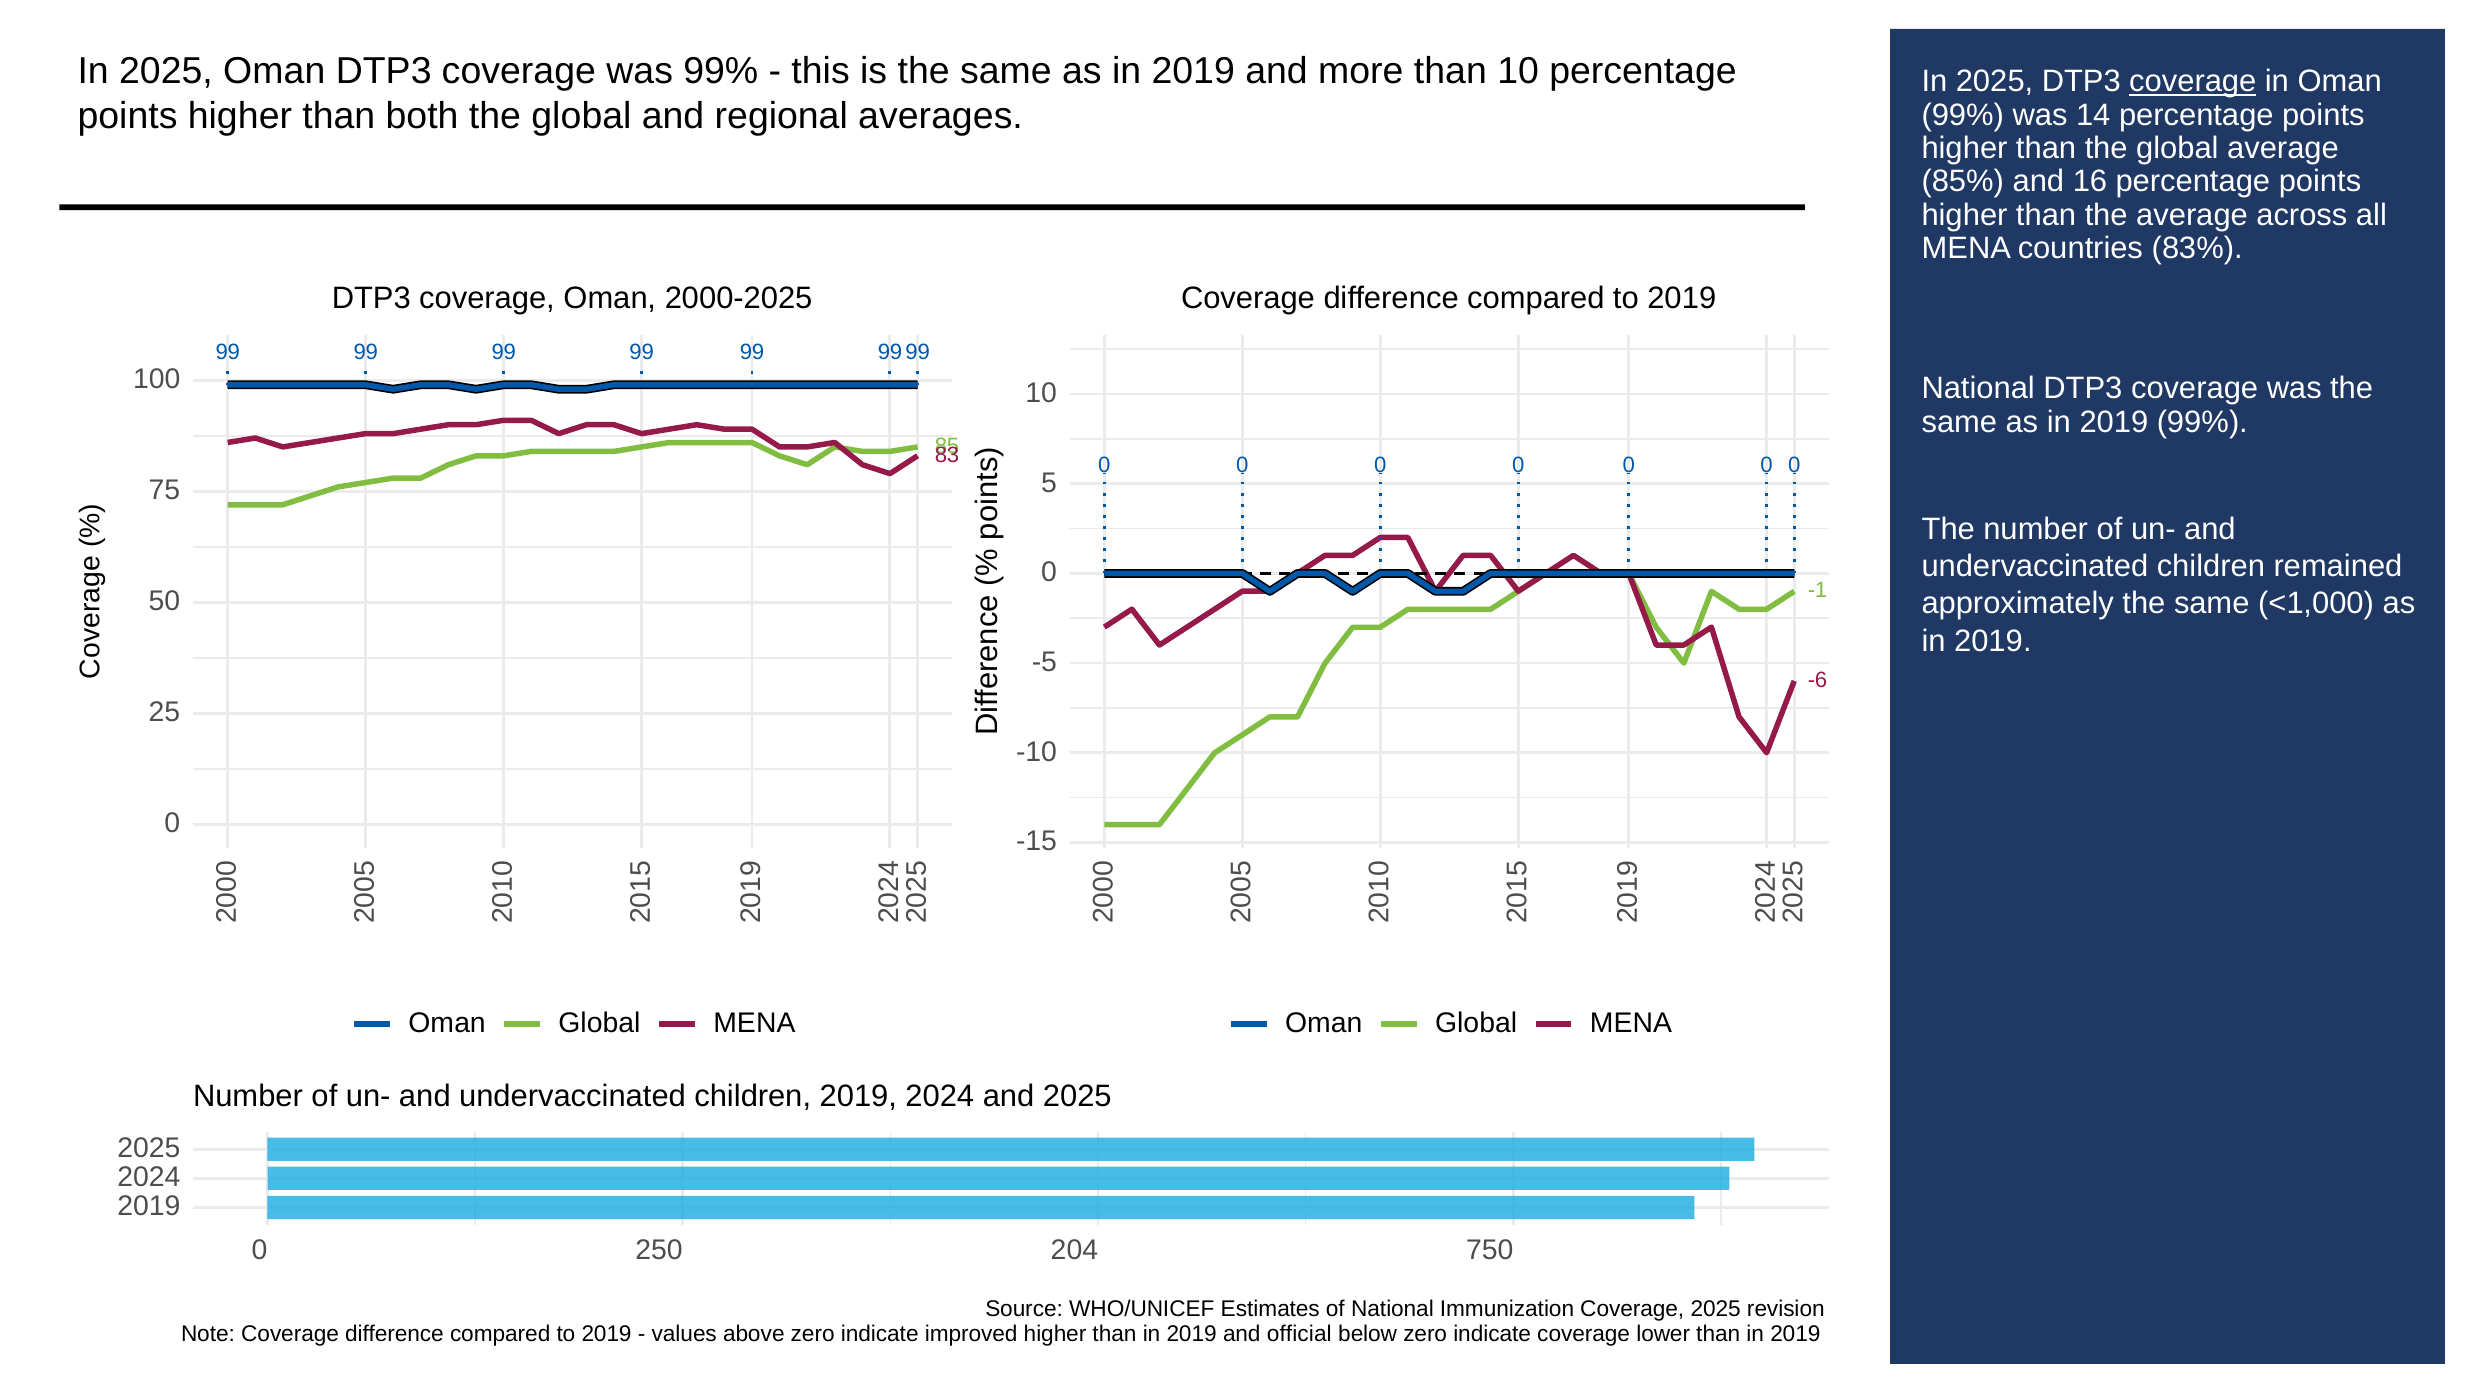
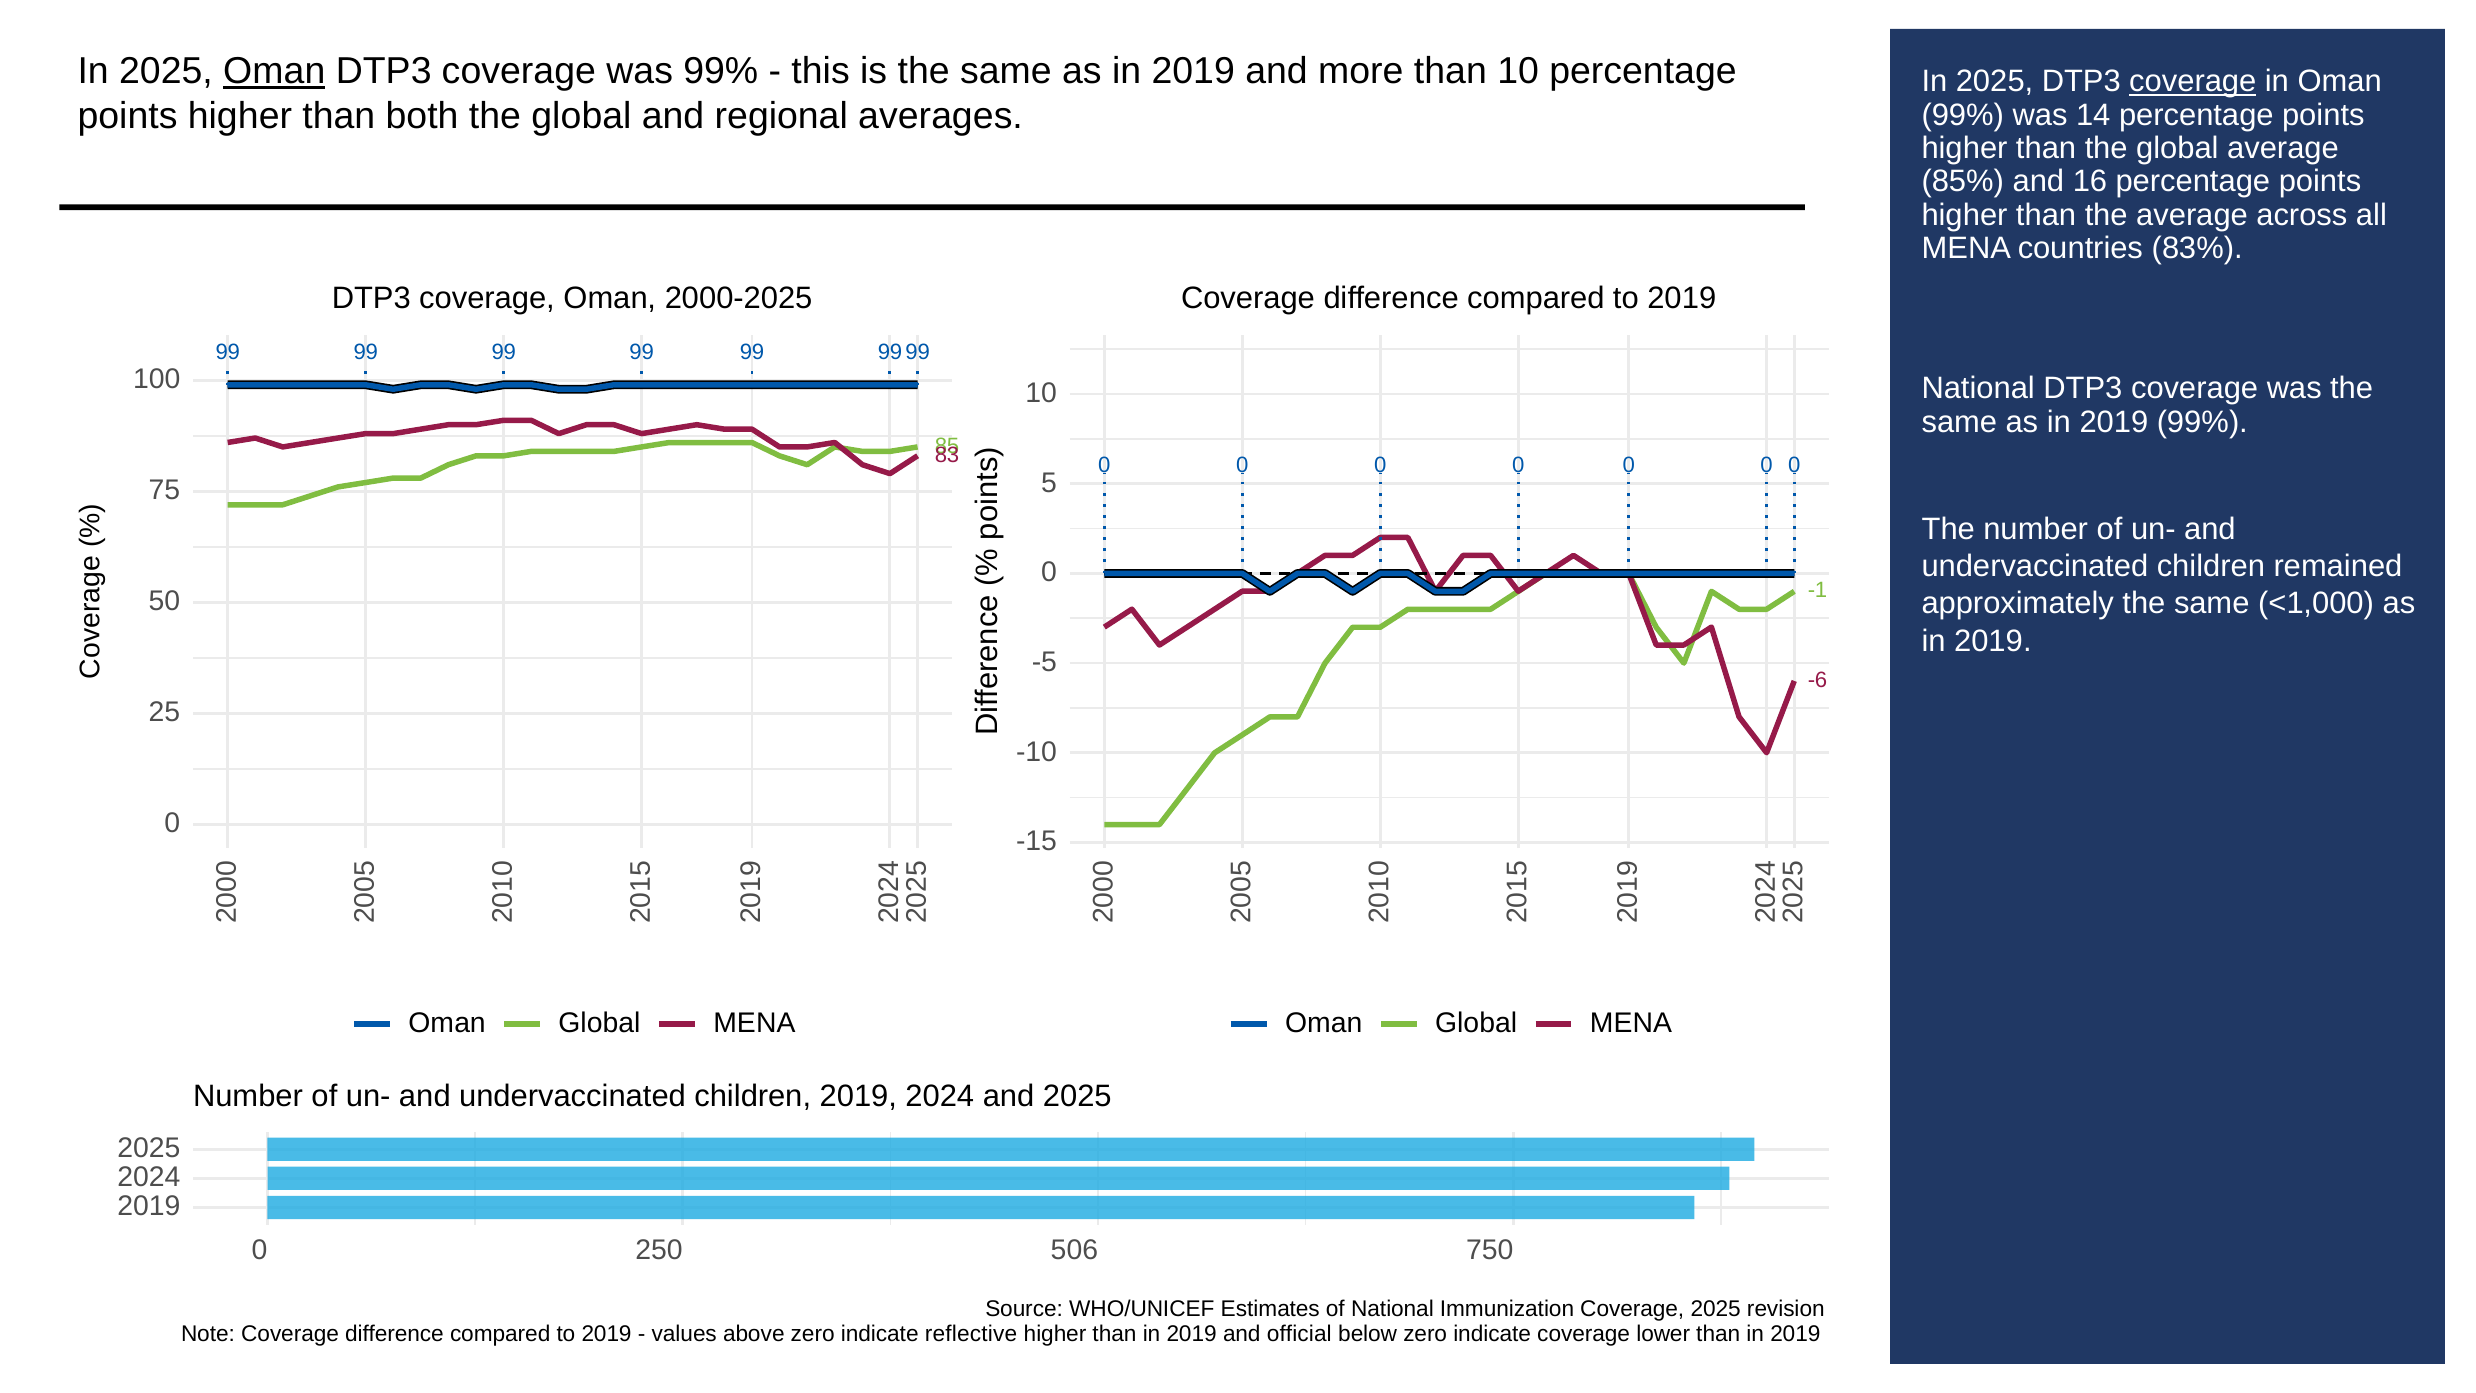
Oman at (274, 71) underline: none -> present
204: 204 -> 506
improved: improved -> reflective
